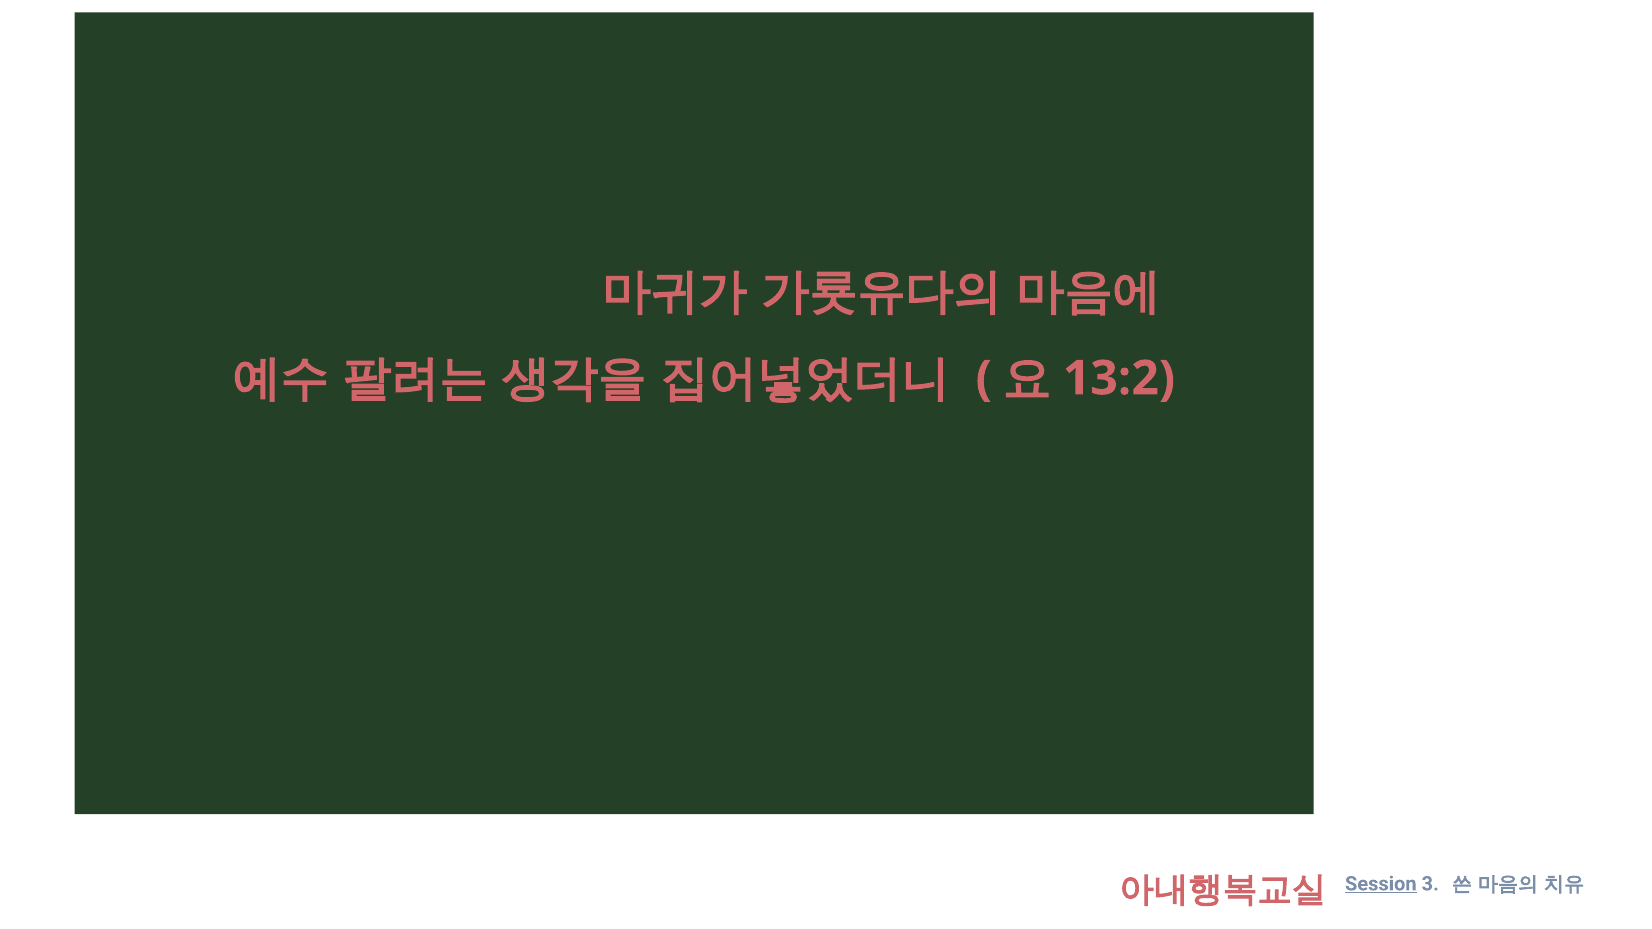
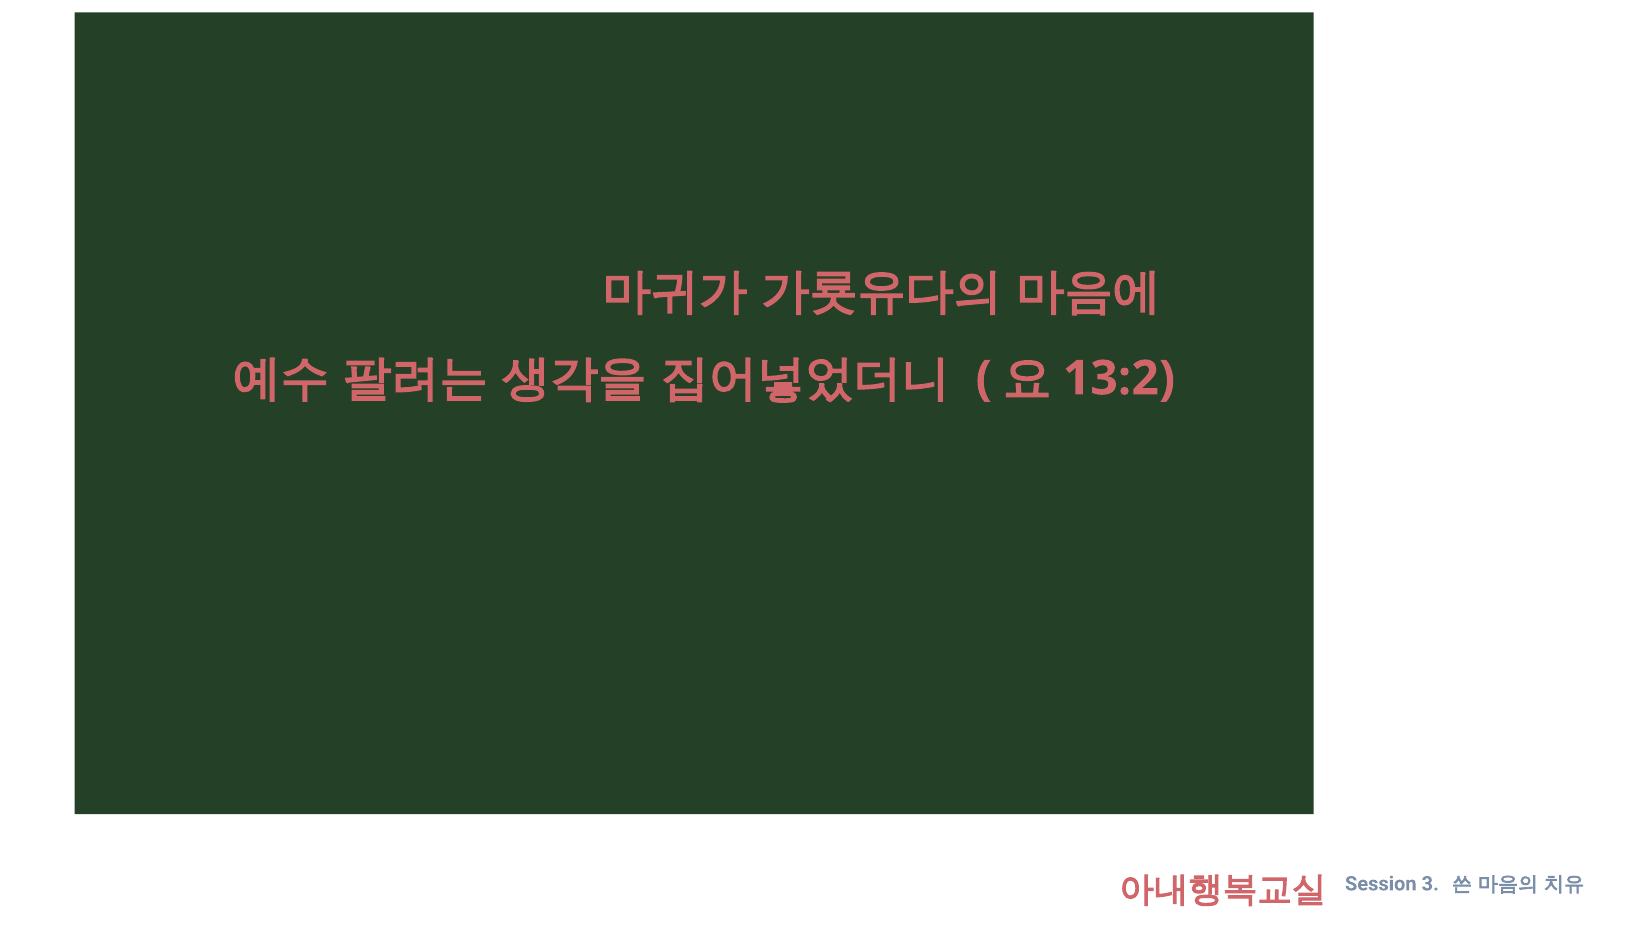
Session underline: present -> none
